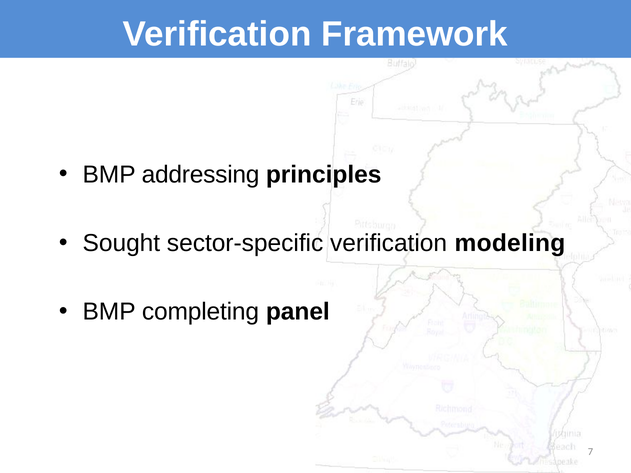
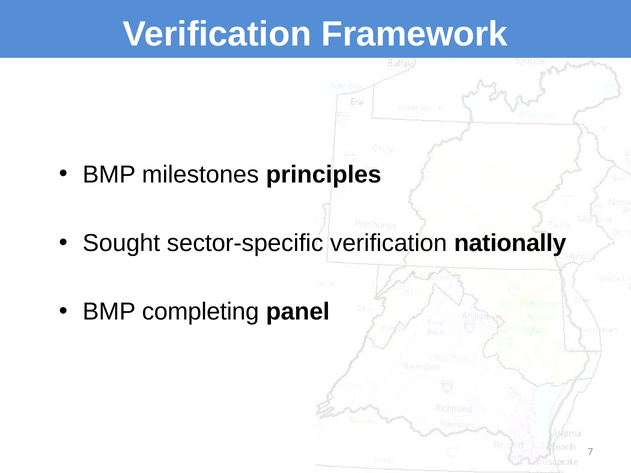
addressing: addressing -> milestones
modeling: modeling -> nationally
